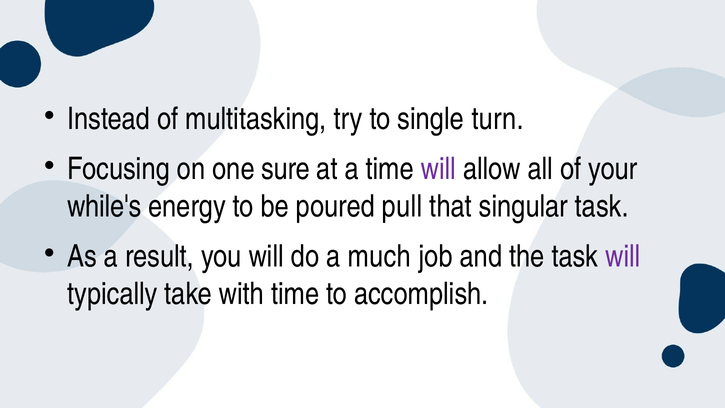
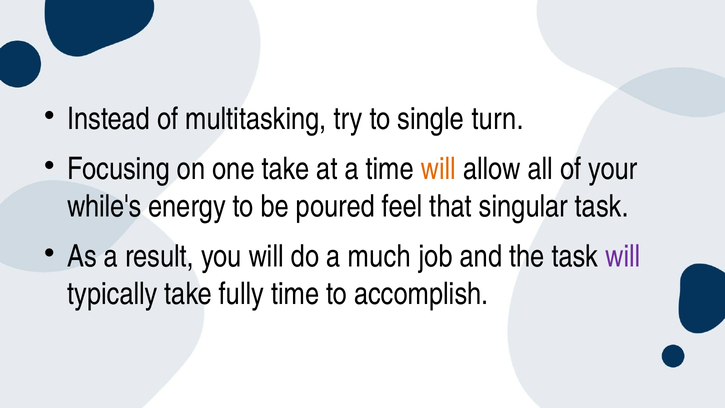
one sure: sure -> take
will at (438, 169) colour: purple -> orange
pull: pull -> feel
with: with -> fully
